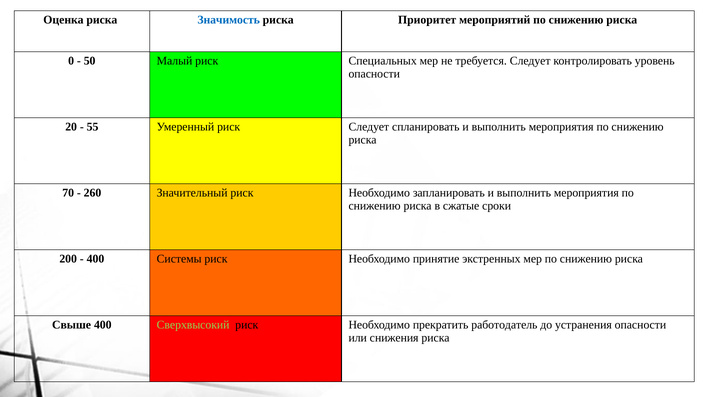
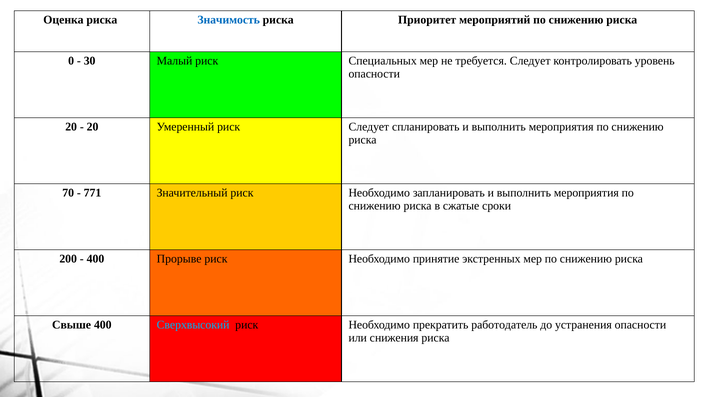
50: 50 -> 30
55 at (93, 127): 55 -> 20
260: 260 -> 771
Системы: Системы -> Прорыве
Сверхвысокий colour: light green -> light blue
